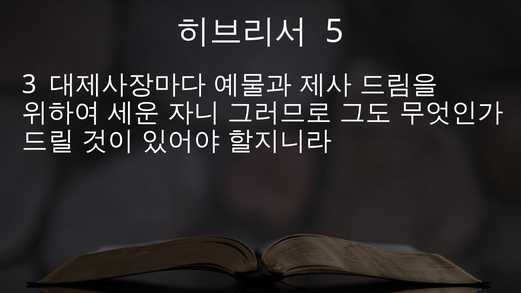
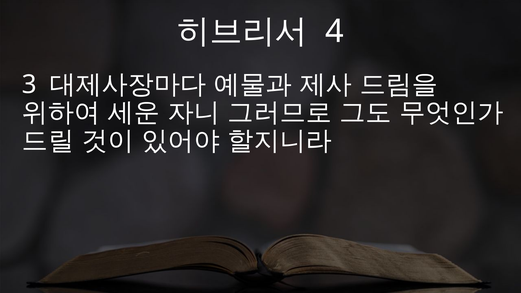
5: 5 -> 4
